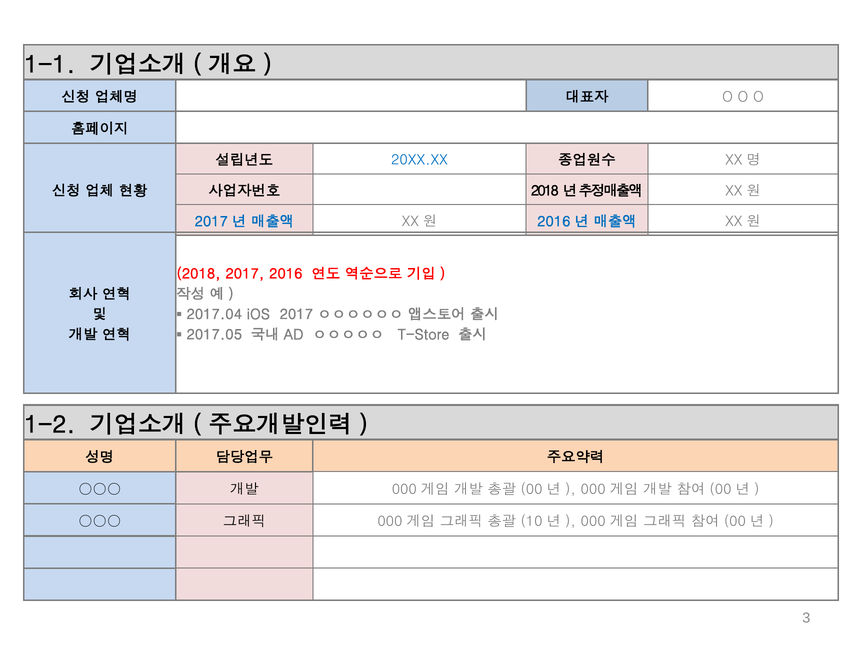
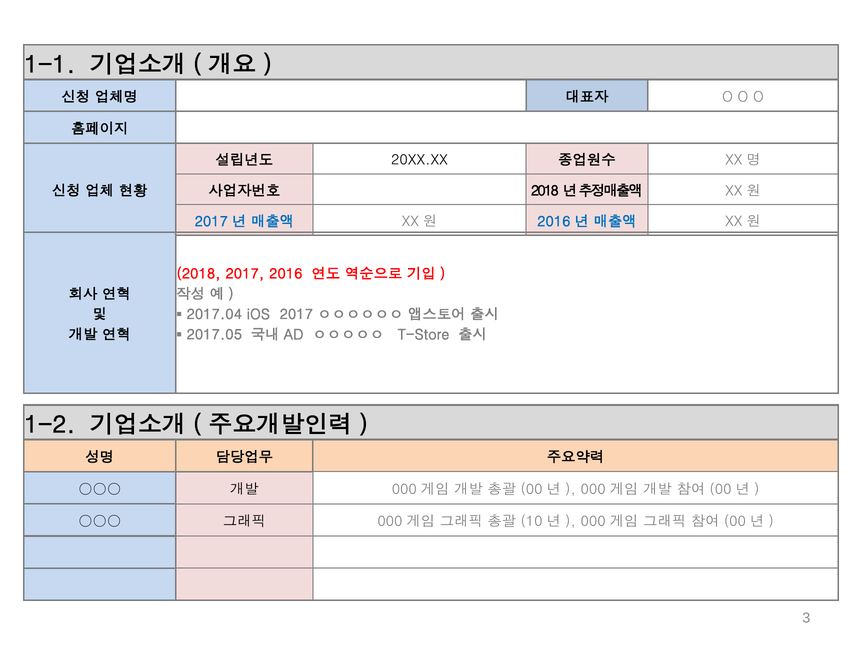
20XX.XX colour: blue -> black
